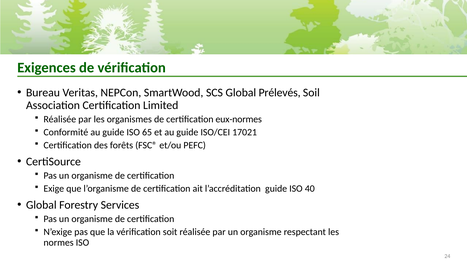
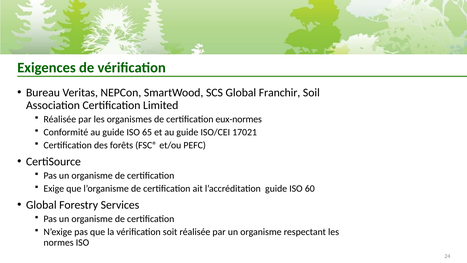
Prélevés: Prélevés -> Franchir
40: 40 -> 60
